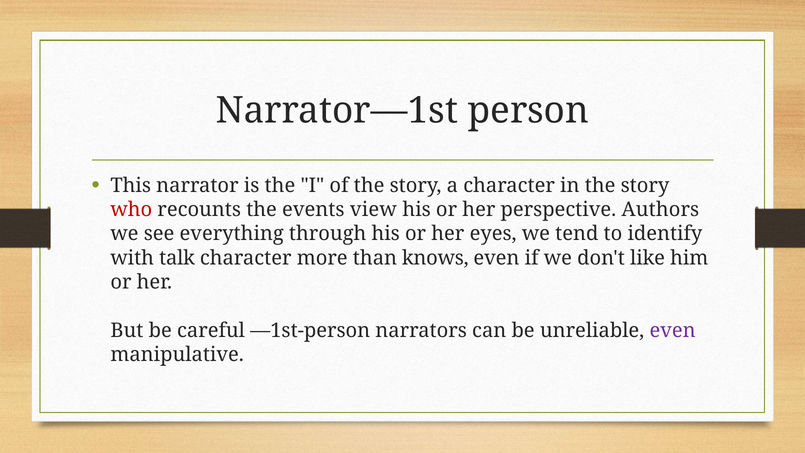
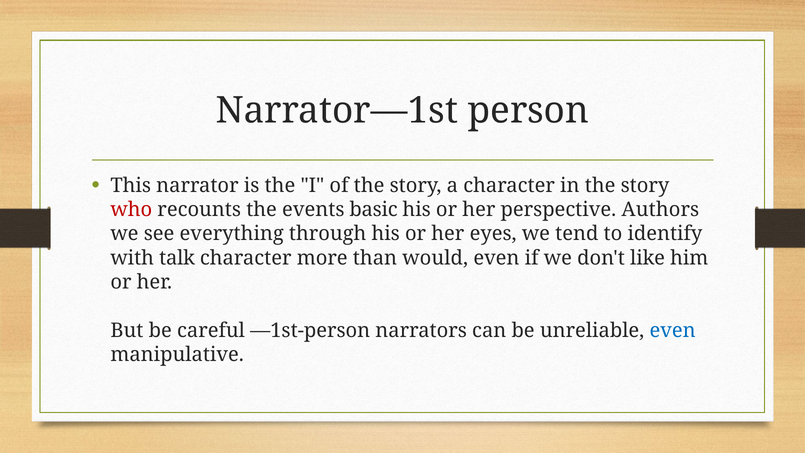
view: view -> basic
knows: knows -> would
even at (673, 330) colour: purple -> blue
